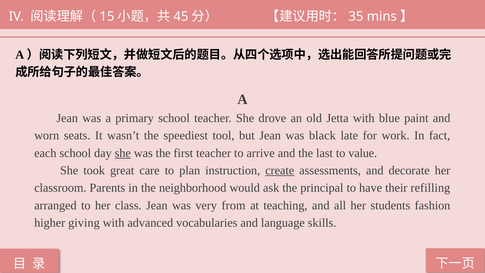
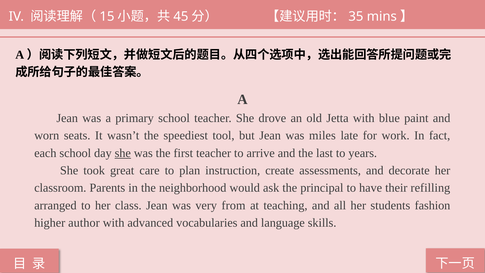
black: black -> miles
value: value -> years
create underline: present -> none
giving: giving -> author
